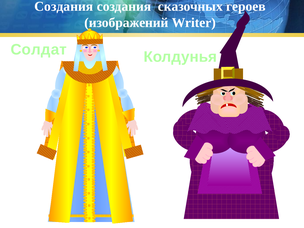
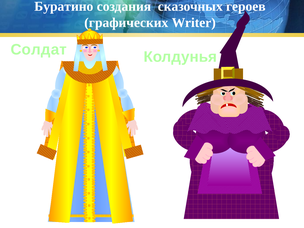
Создания at (64, 6): Создания -> Буратино
изображений: изображений -> графических
